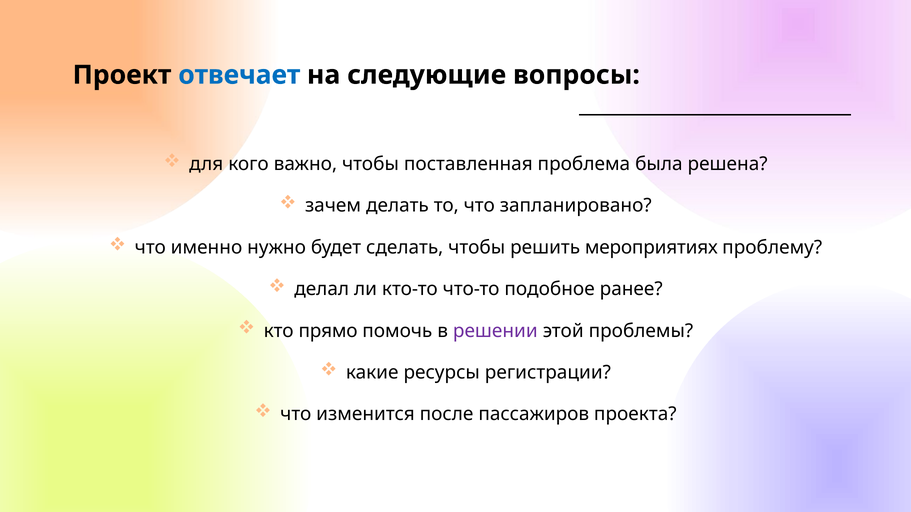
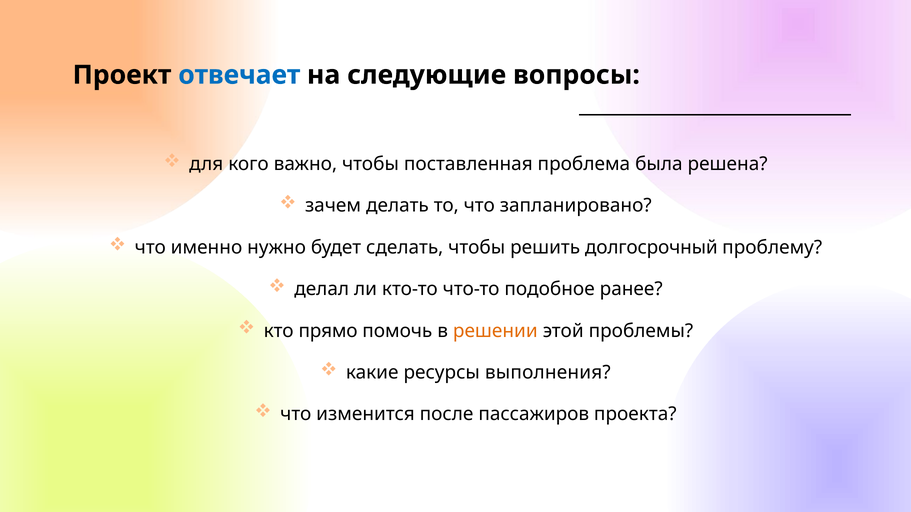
мероприятиях: мероприятиях -> долгосрочный
решении colour: purple -> orange
регистрации: регистрации -> выполнения
